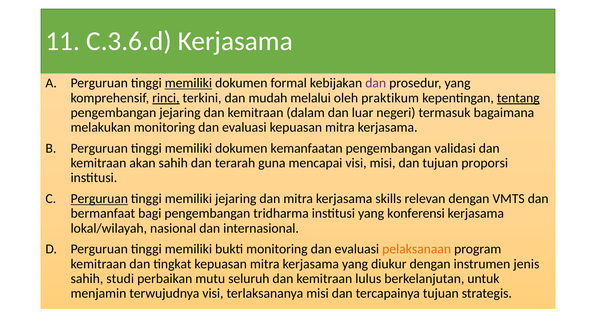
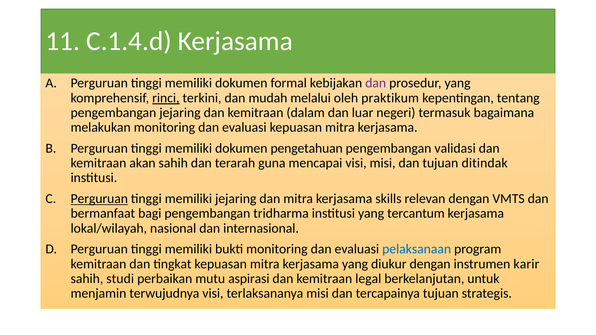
C.3.6.d: C.3.6.d -> C.1.4.d
memiliki at (188, 83) underline: present -> none
tentang underline: present -> none
kemanfaatan: kemanfaatan -> pengetahuan
proporsi: proporsi -> ditindak
konferensi: konferensi -> tercantum
pelaksanaan colour: orange -> blue
jenis: jenis -> karir
seluruh: seluruh -> aspirasi
lulus: lulus -> legal
